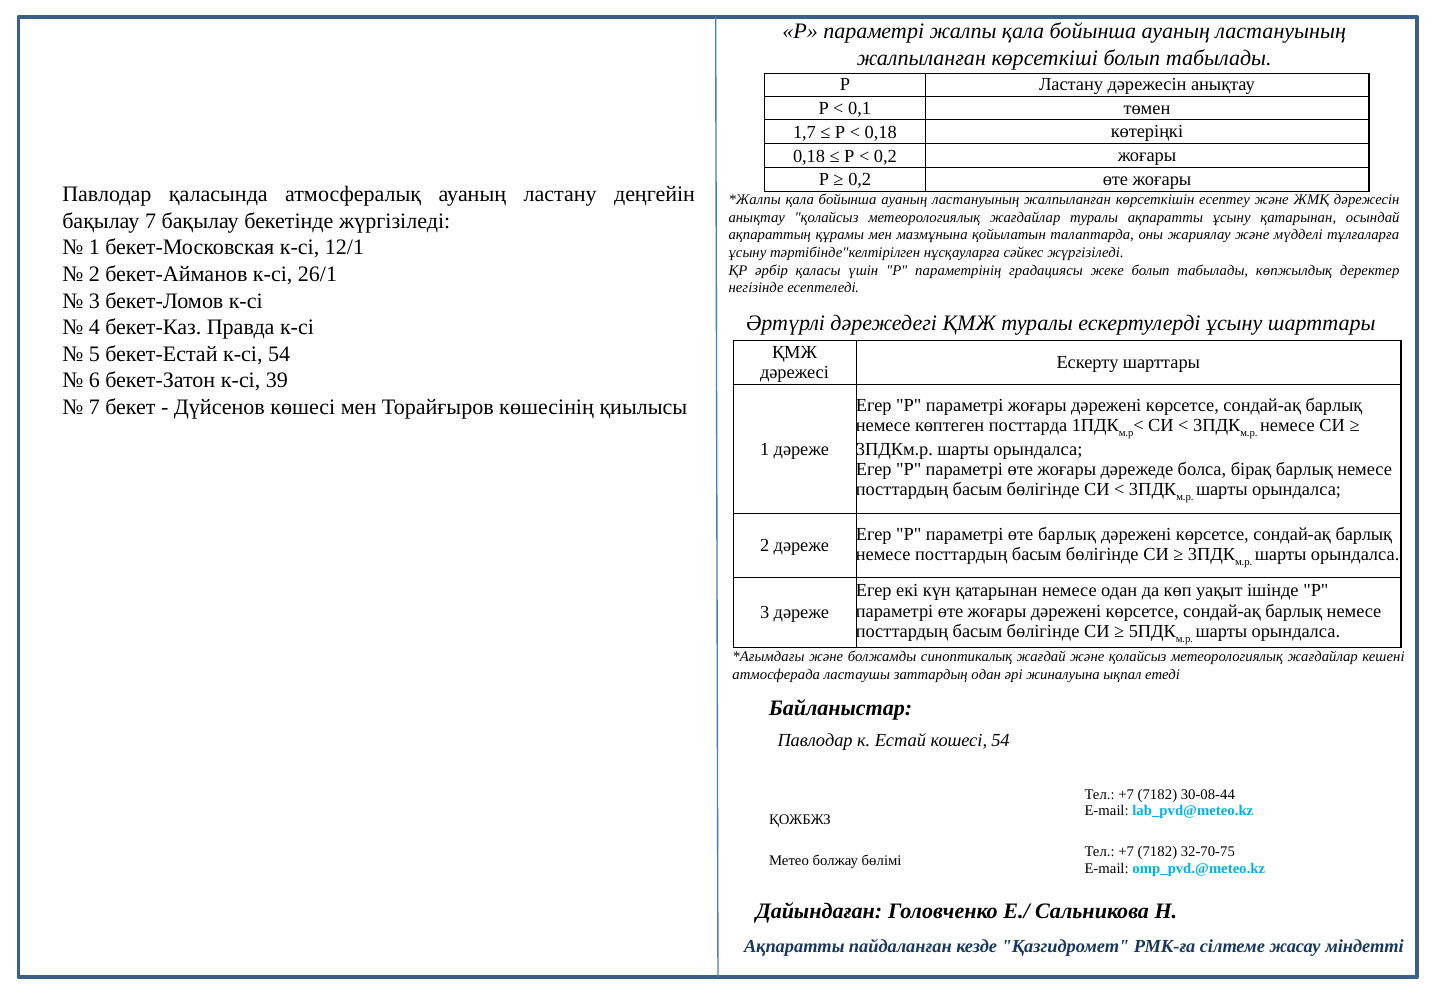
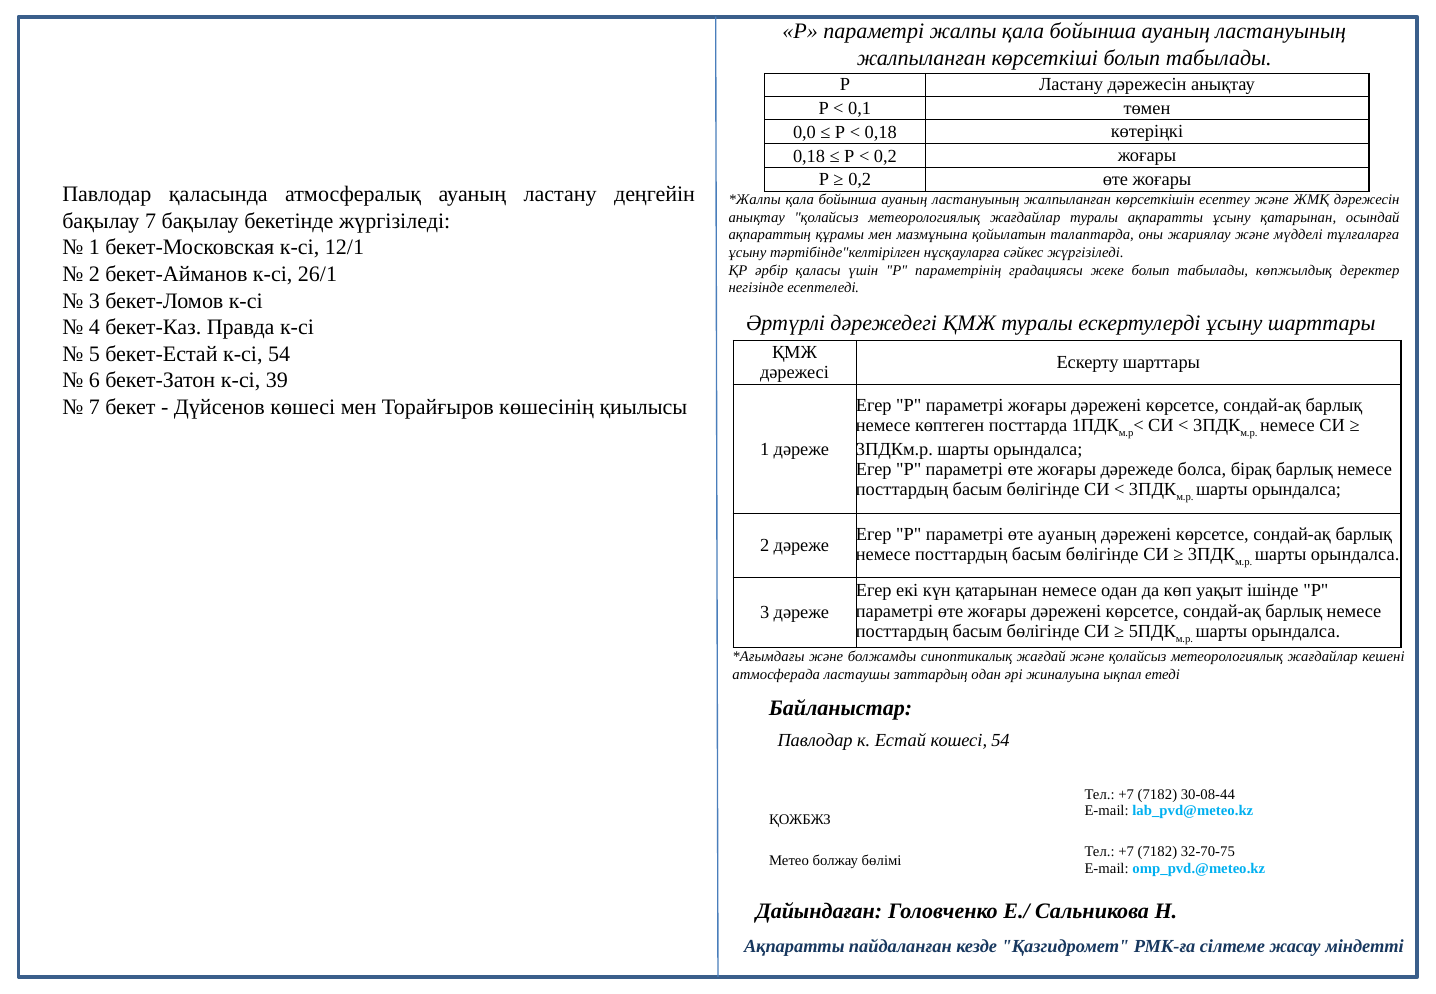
1,7: 1,7 -> 0,0
өте барлық: барлық -> ауаның
